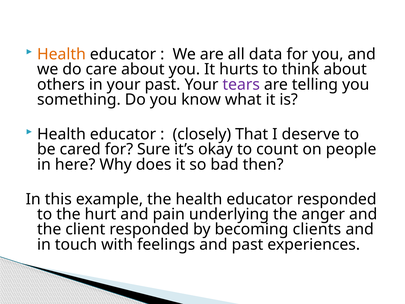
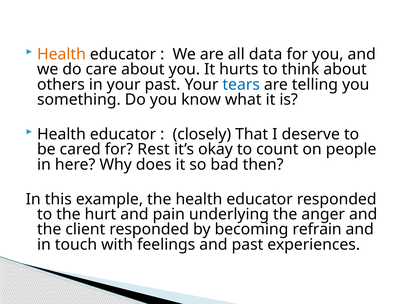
tears colour: purple -> blue
Sure: Sure -> Rest
clients: clients -> refrain
